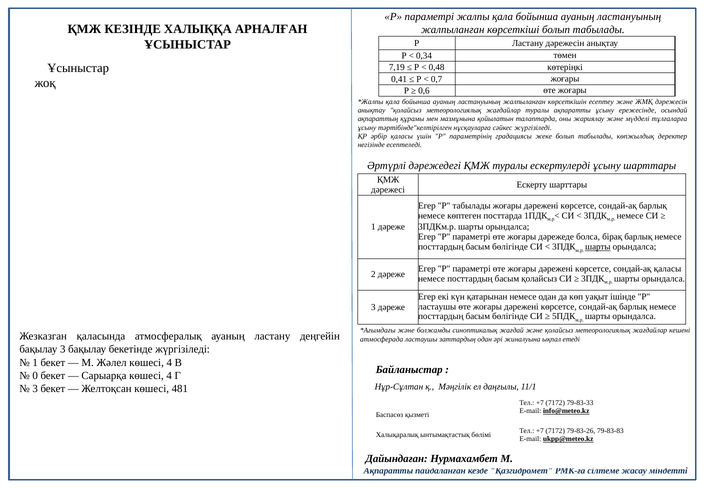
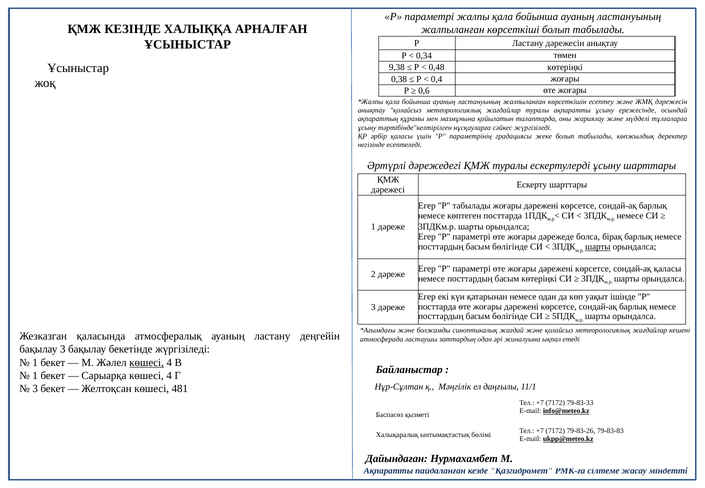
7,19: 7,19 -> 9,38
0,41: 0,41 -> 0,38
0,7: 0,7 -> 0,4
басым қолайсыз: қолайсыз -> көтеріңкі
ластаушы at (437, 307): ластаушы -> посттарда
көшесі at (147, 362) underline: none -> present
0 at (35, 376): 0 -> 1
